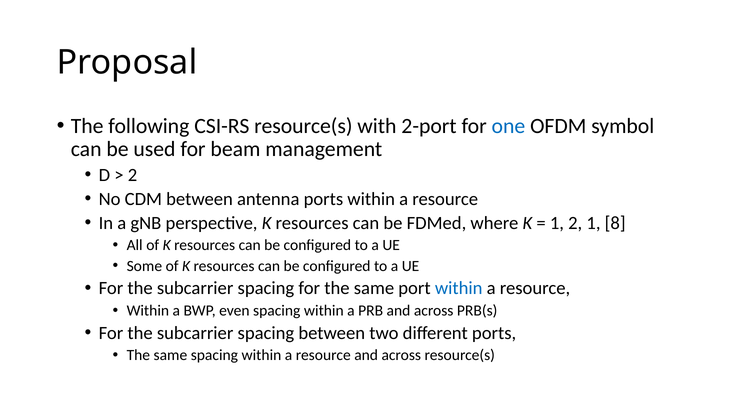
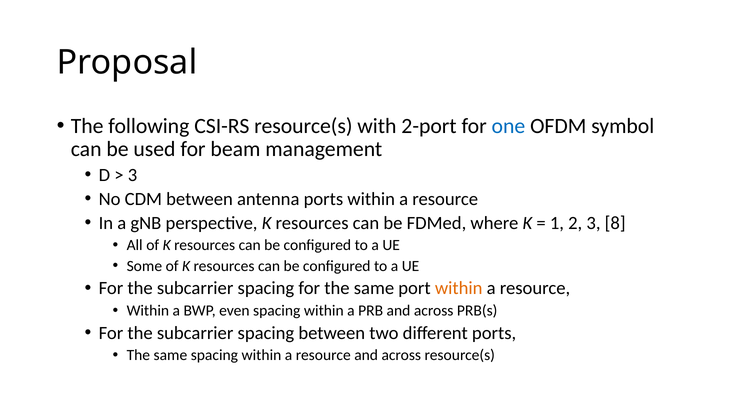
2 at (133, 175): 2 -> 3
2 1: 1 -> 3
within at (459, 288) colour: blue -> orange
